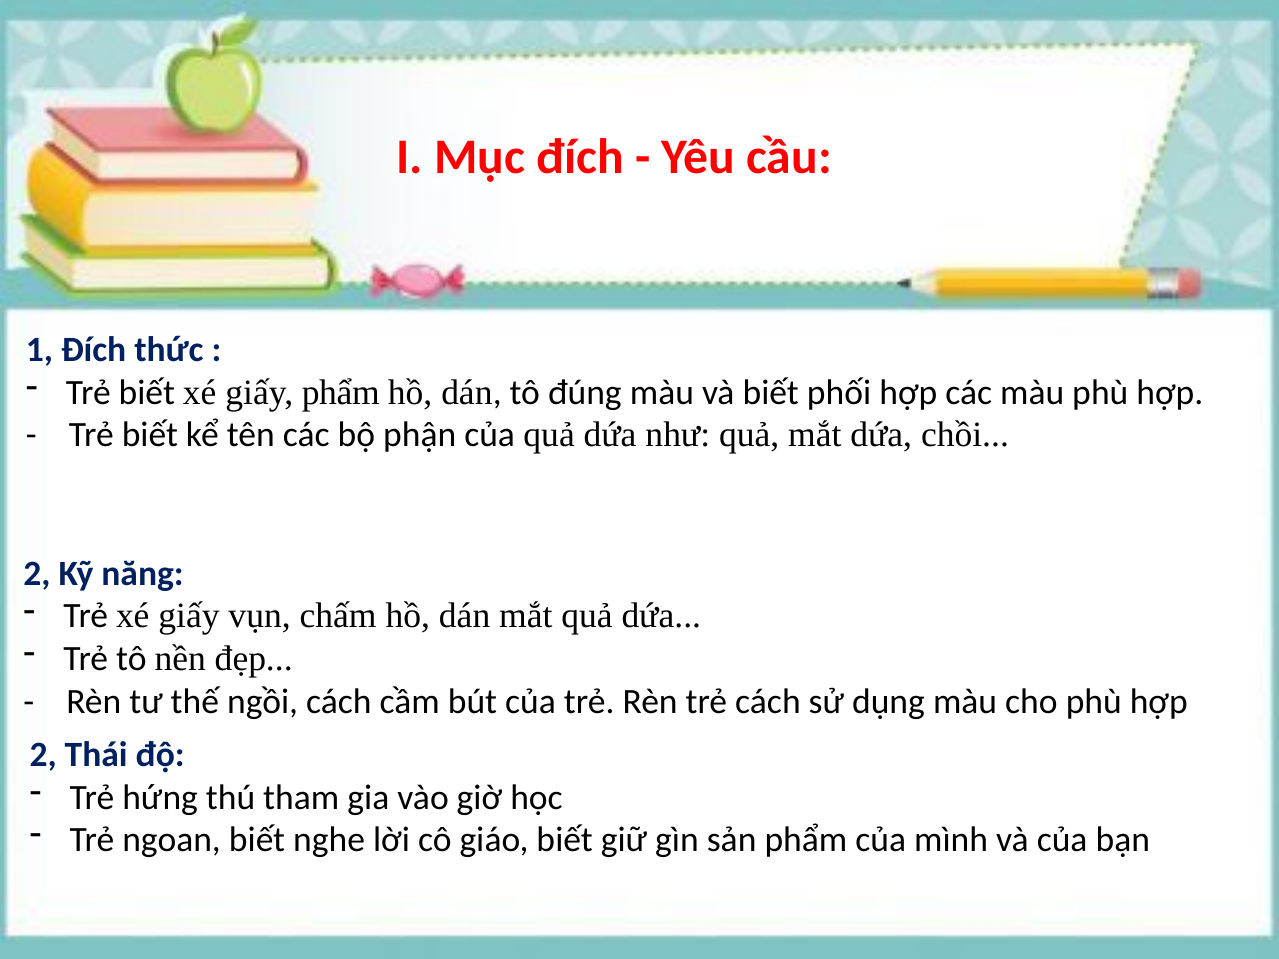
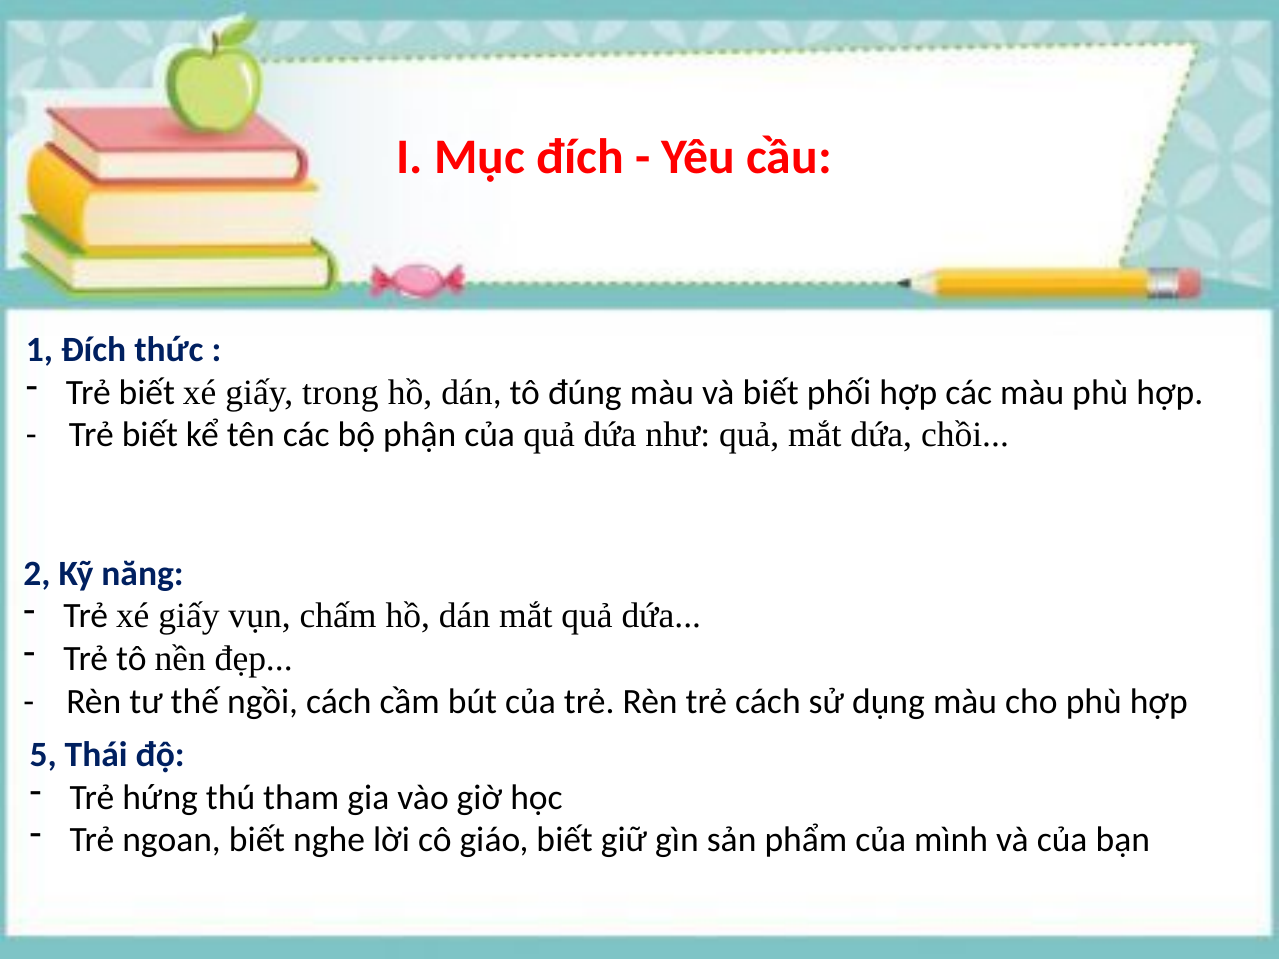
giấy phẩm: phẩm -> trong
2 at (43, 755): 2 -> 5
